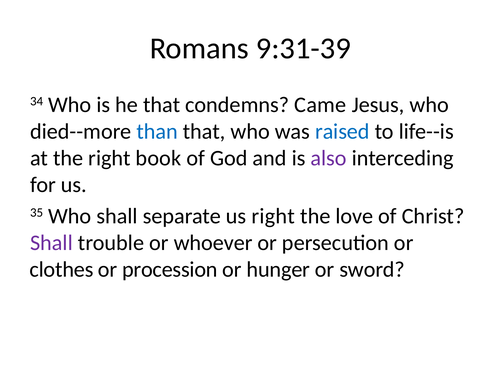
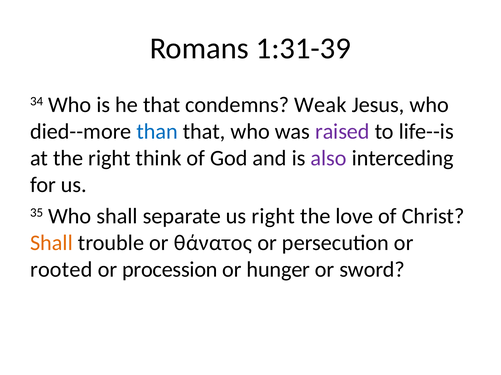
9:31-39: 9:31-39 -> 1:31-39
Came: Came -> Weak
raised colour: blue -> purple
book: book -> think
Shall at (51, 243) colour: purple -> orange
whoever: whoever -> θάνατος
clothes: clothes -> rooted
